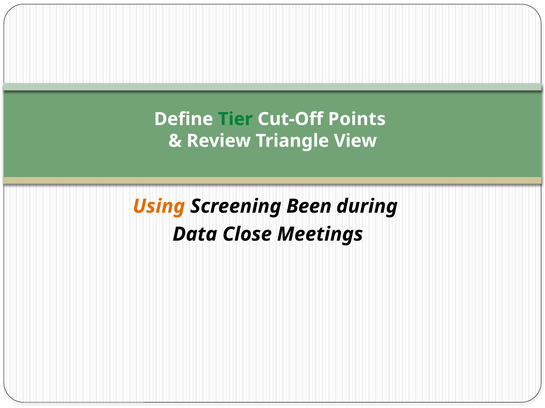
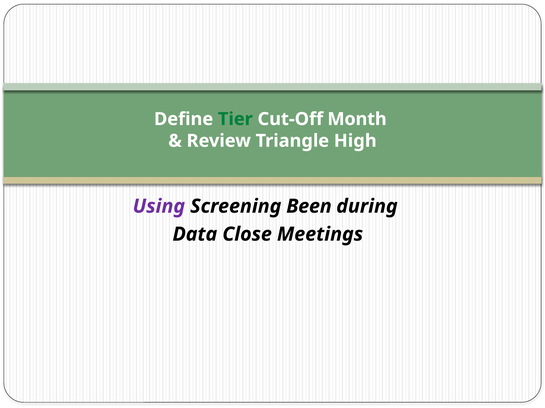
Points: Points -> Month
View: View -> High
Using colour: orange -> purple
